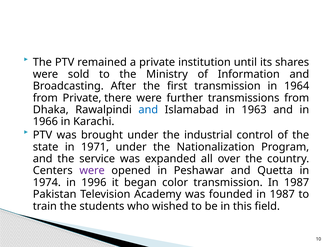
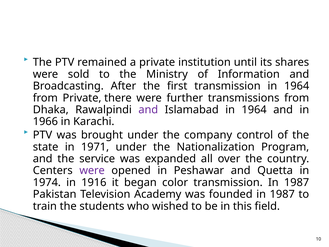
and at (148, 110) colour: blue -> purple
Islamabad in 1963: 1963 -> 1964
industrial: industrial -> company
1996: 1996 -> 1916
